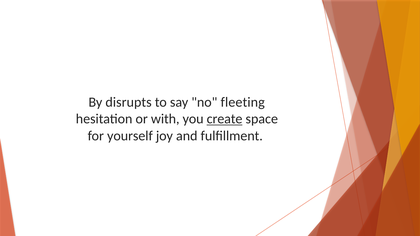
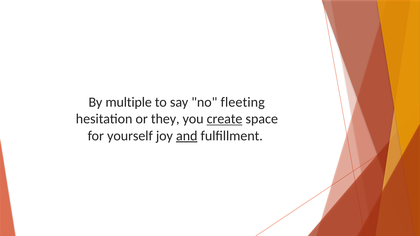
disrupts: disrupts -> multiple
with: with -> they
and underline: none -> present
